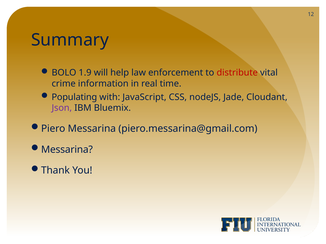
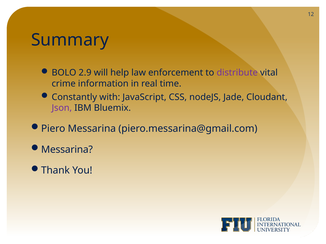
1.9: 1.9 -> 2.9
distribute colour: red -> purple
Populating: Populating -> Constantly
